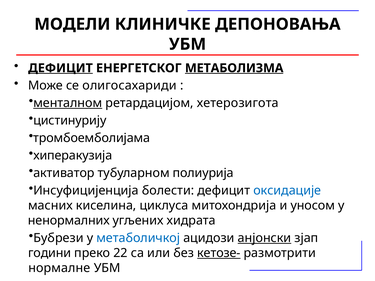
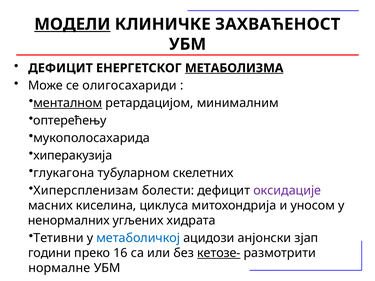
МОДЕЛИ underline: none -> present
ДЕПОНОВАЊА: ДЕПОНОВАЊА -> ЗАХВАЋЕНОСТ
ДЕФИЦИТ at (60, 68) underline: present -> none
хетерозигота: хетерозигота -> минималним
цистинурију: цистинурију -> оптерећењу
тромбоемболијама: тромбоемболијама -> мукополосахарида
активатор: активатор -> глукагона
полиурија: полиурија -> скелетних
Инсуфицијенција: Инсуфицијенција -> Хиперспленизам
оксидације colour: blue -> purple
Бубрези: Бубрези -> Тетивни
анјонски underline: present -> none
22: 22 -> 16
